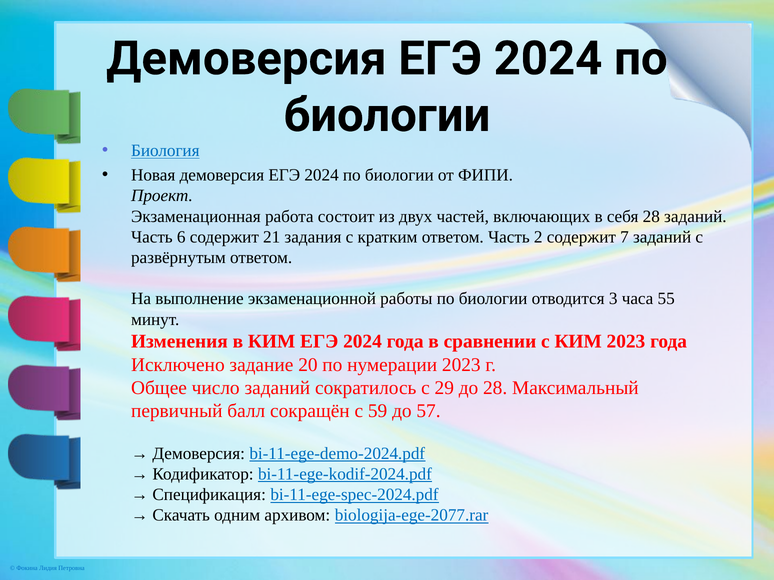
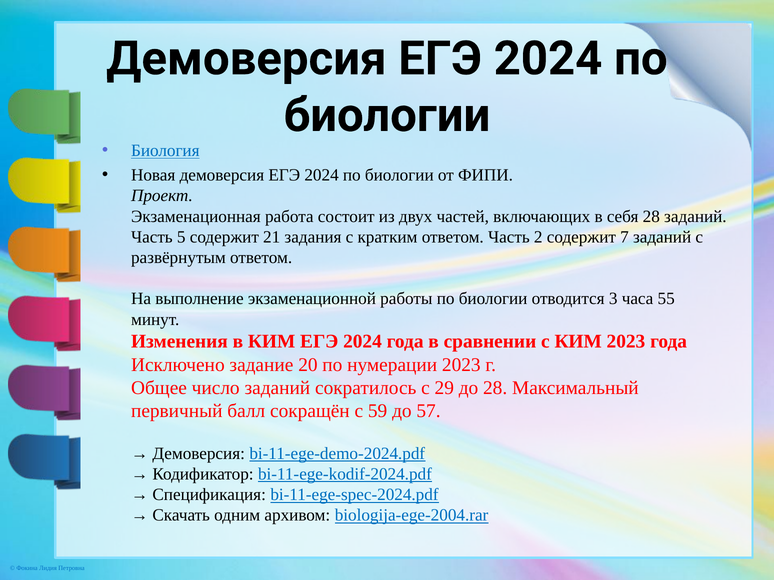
6: 6 -> 5
biologija-ege-2077.rar: biologija-ege-2077.rar -> biologija-ege-2004.rar
